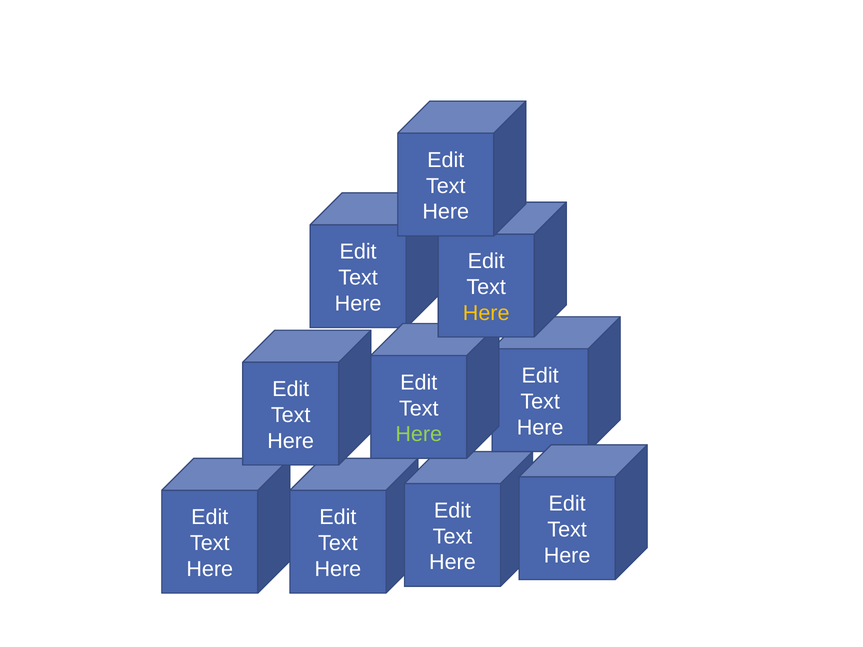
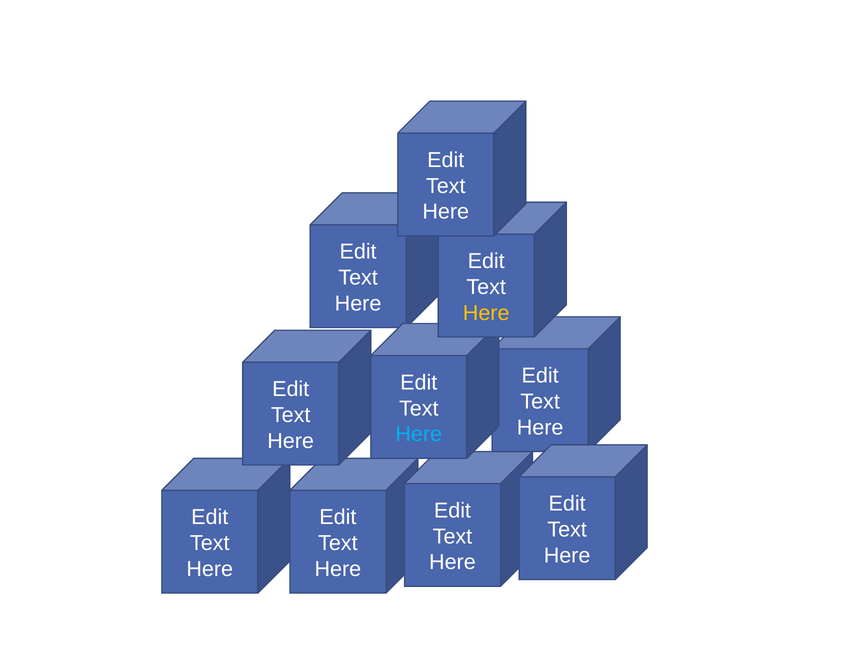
Here at (419, 434) colour: light green -> light blue
